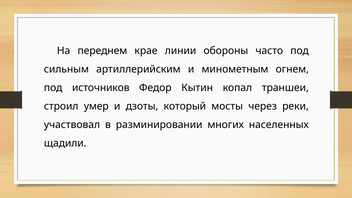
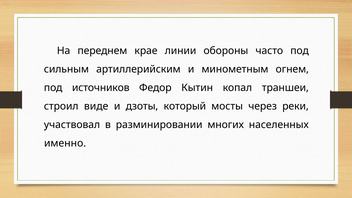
умер: умер -> виде
щадили: щадили -> именно
